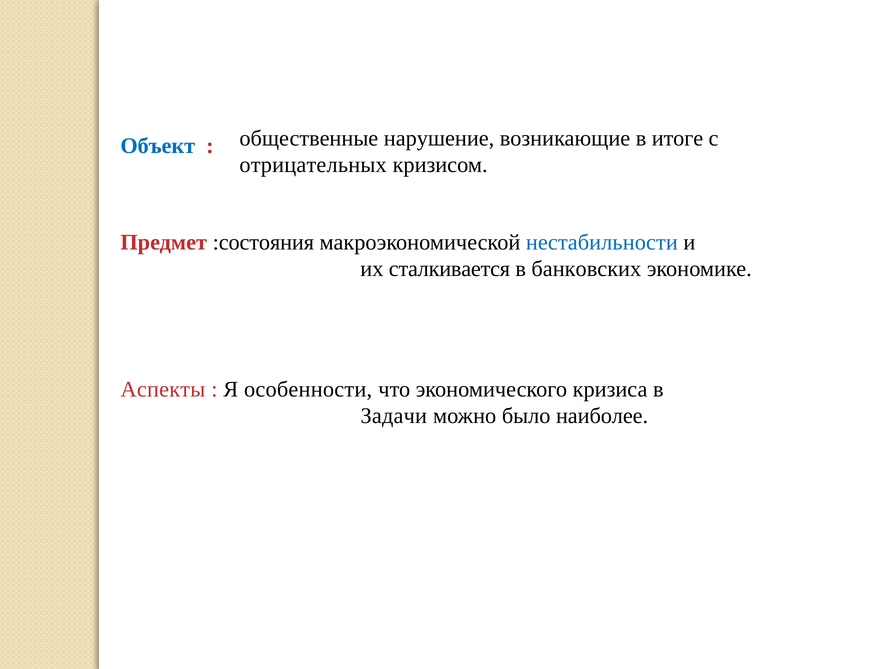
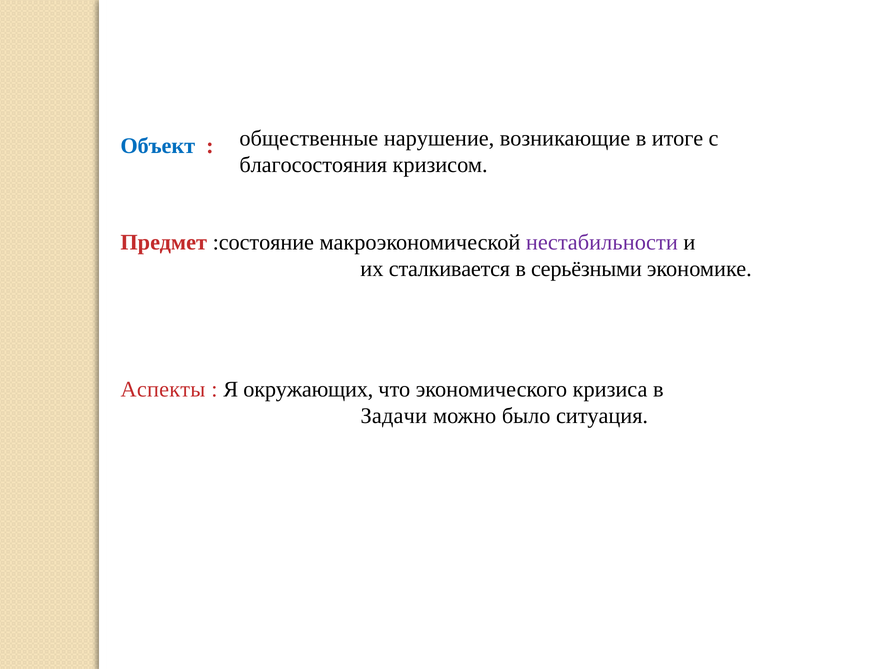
отрицательных: отрицательных -> благосостояния
:состояния: :состояния -> :состояние
нестабильности colour: blue -> purple
банковских: банковских -> серьёзными
особенности: особенности -> окружающих
наиболее: наиболее -> ситуация
